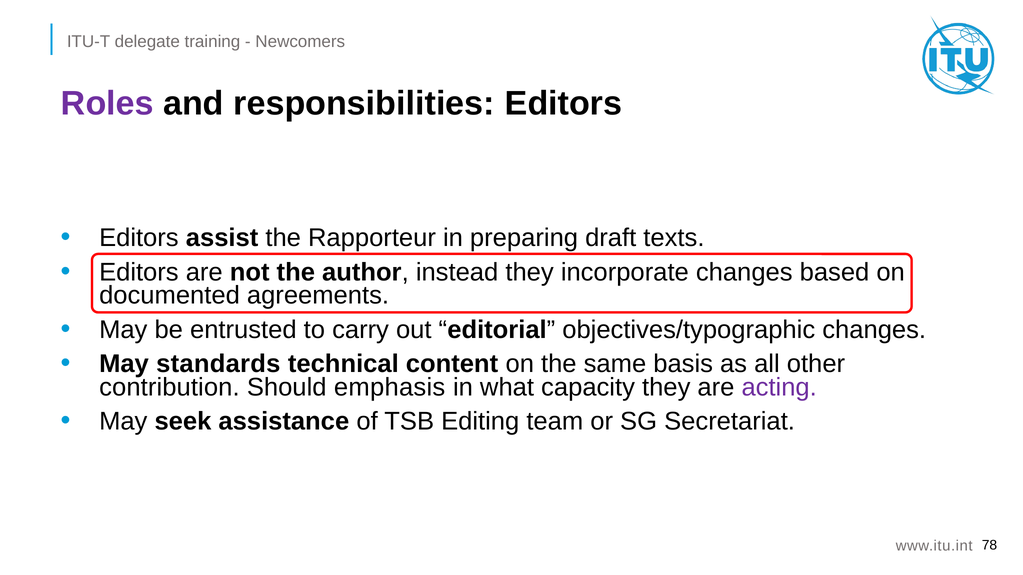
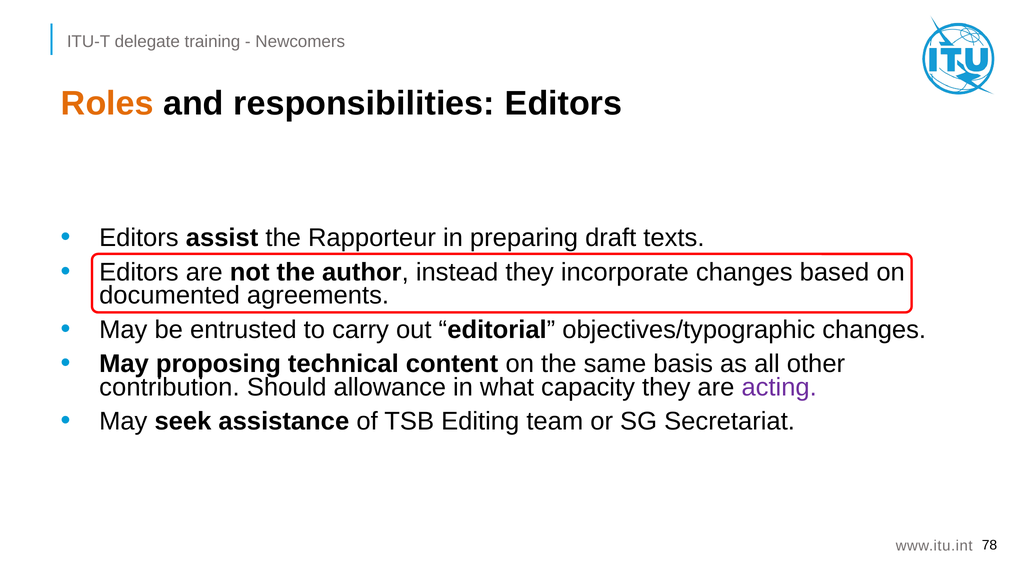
Roles colour: purple -> orange
standards: standards -> proposing
emphasis: emphasis -> allowance
